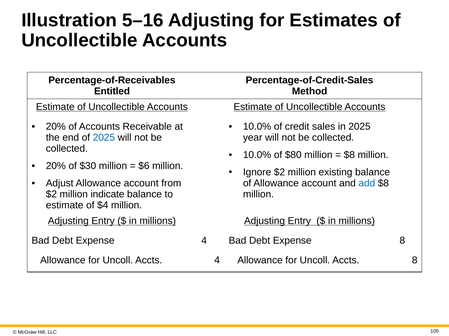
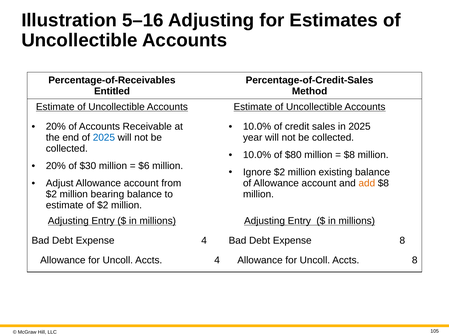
add colour: blue -> orange
indicate: indicate -> bearing
of $4: $4 -> $2
